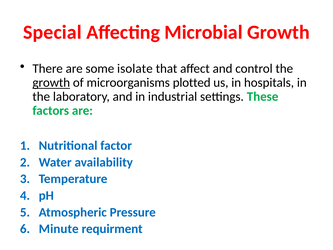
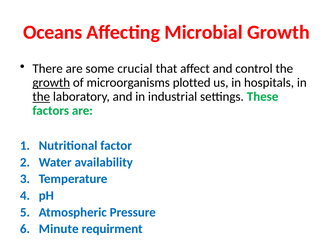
Special: Special -> Oceans
isolate: isolate -> crucial
the at (41, 97) underline: none -> present
